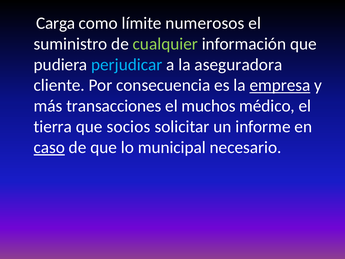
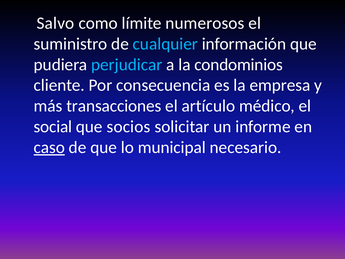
Carga: Carga -> Salvo
cualquier colour: light green -> light blue
aseguradora: aseguradora -> condominios
empresa underline: present -> none
muchos: muchos -> artículo
tierra: tierra -> social
